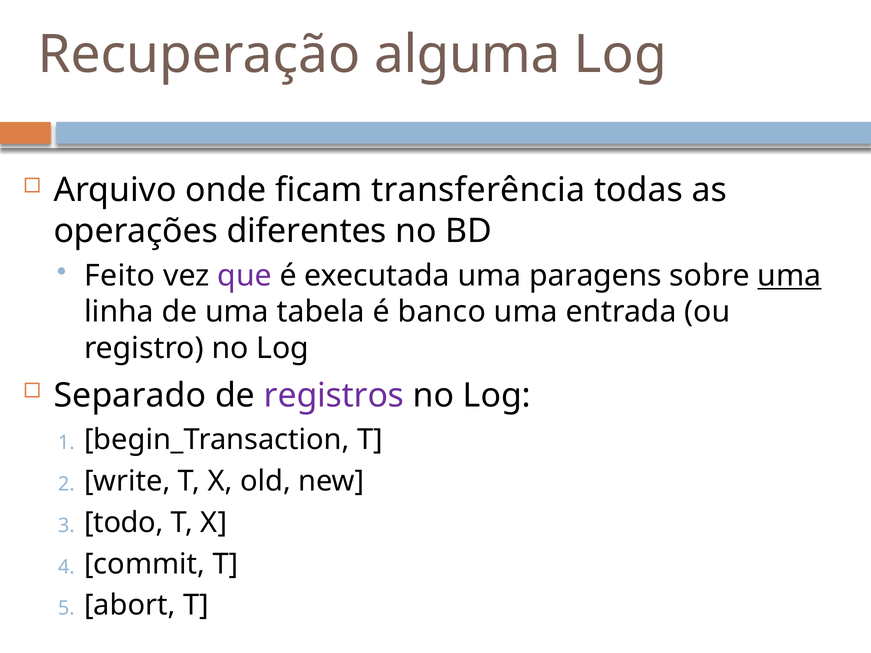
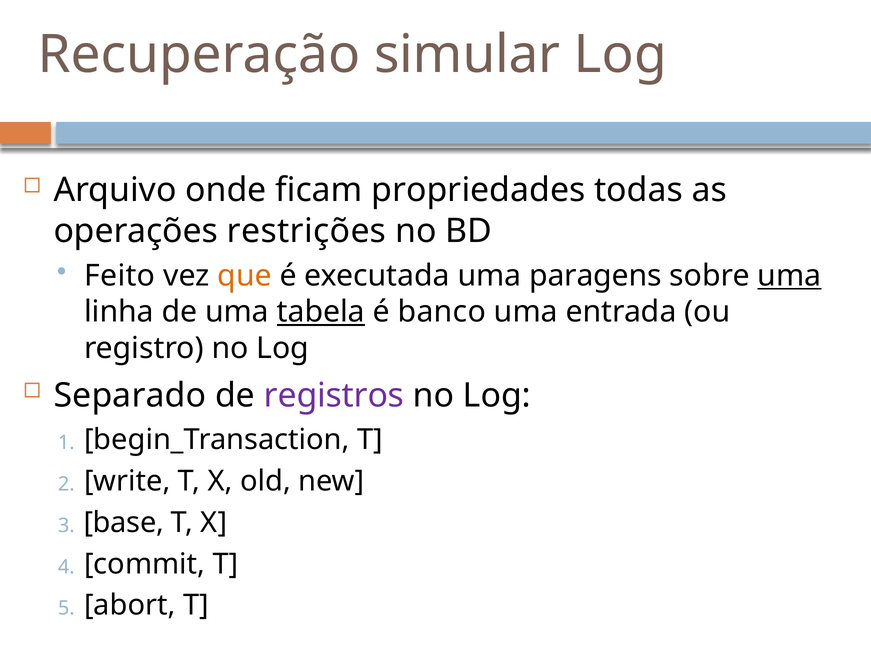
alguma: alguma -> simular
transferência: transferência -> propriedades
diferentes: diferentes -> restrições
que colour: purple -> orange
tabela underline: none -> present
todo: todo -> base
